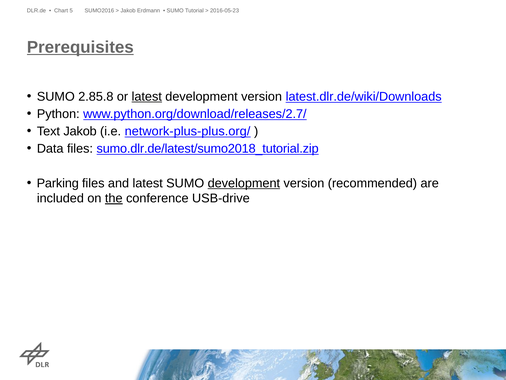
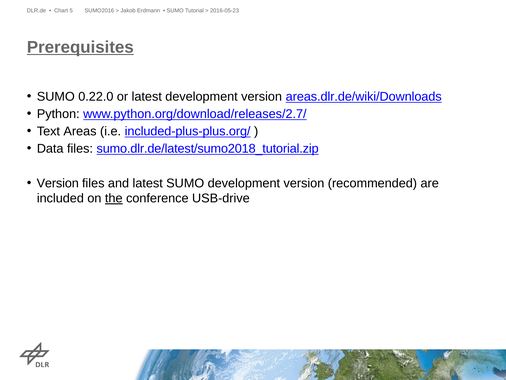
2.85.8: 2.85.8 -> 0.22.0
latest at (147, 97) underline: present -> none
latest.dlr.de/wiki/Downloads: latest.dlr.de/wiki/Downloads -> areas.dlr.de/wiki/Downloads
Text Jakob: Jakob -> Areas
network-plus-plus.org/: network-plus-plus.org/ -> included-plus-plus.org/
Parking at (58, 183): Parking -> Version
development at (244, 183) underline: present -> none
